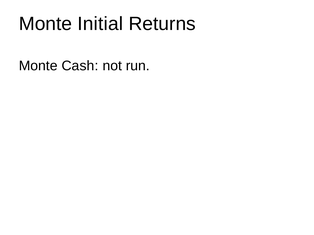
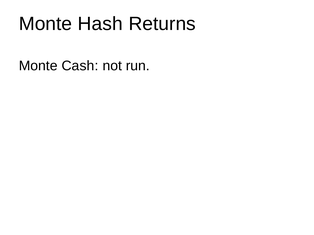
Initial: Initial -> Hash
